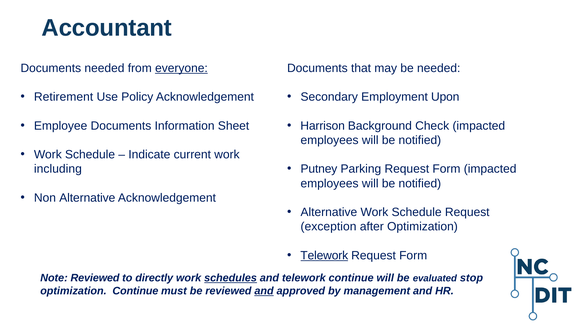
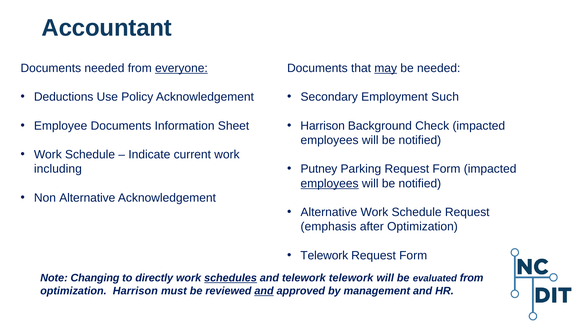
may underline: none -> present
Retirement: Retirement -> Deductions
Upon: Upon -> Such
employees at (330, 183) underline: none -> present
exception: exception -> emphasis
Telework at (324, 255) underline: present -> none
Note Reviewed: Reviewed -> Changing
telework continue: continue -> telework
evaluated stop: stop -> from
optimization Continue: Continue -> Harrison
